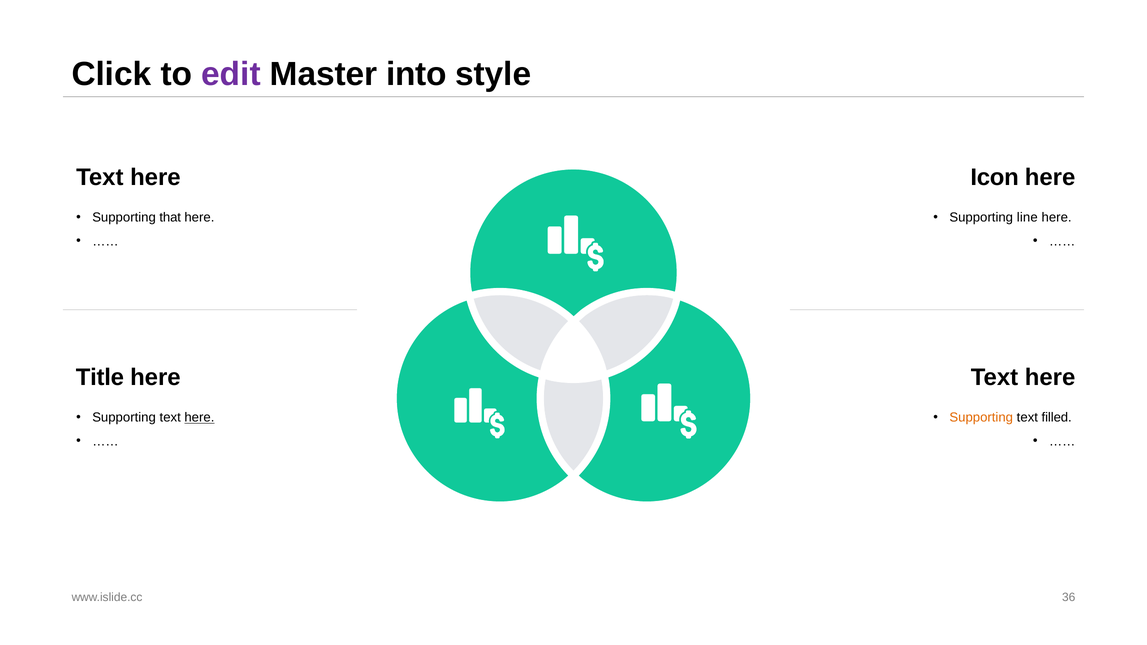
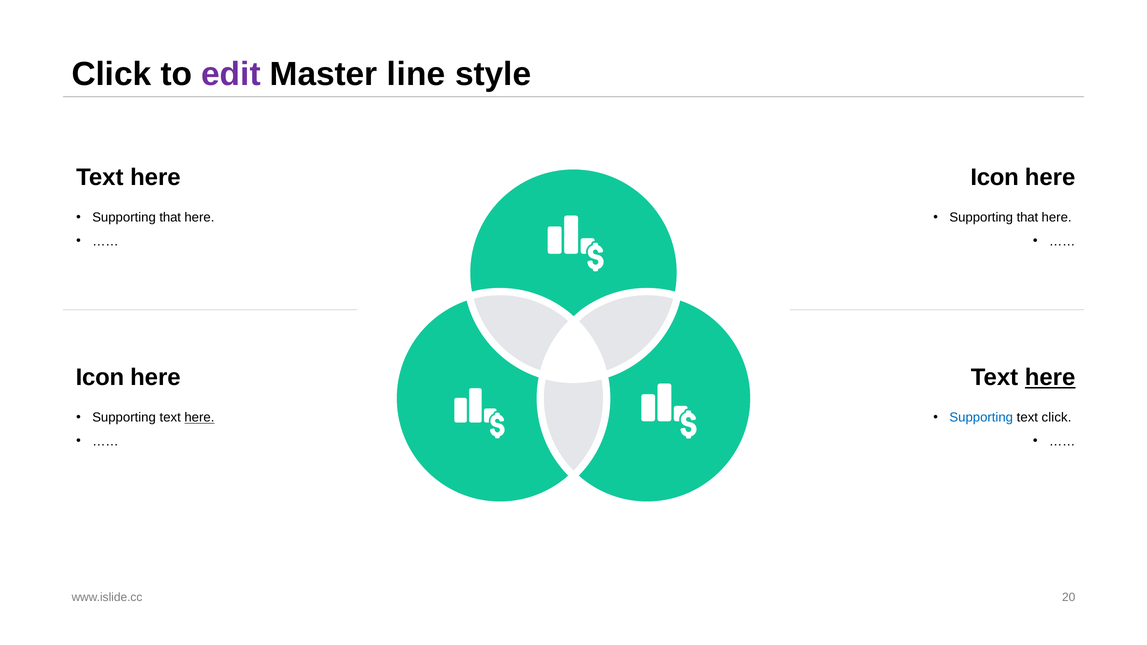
into: into -> line
line at (1027, 218): line -> that
Title at (100, 377): Title -> Icon
here at (1050, 377) underline: none -> present
Supporting at (981, 418) colour: orange -> blue
text filled: filled -> click
36: 36 -> 20
